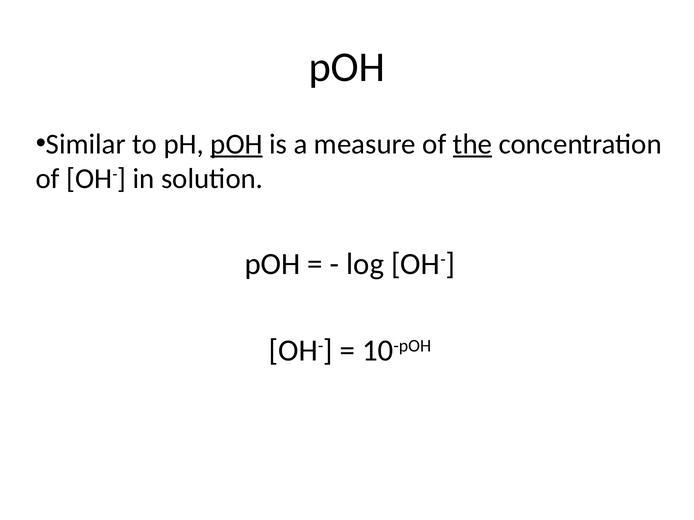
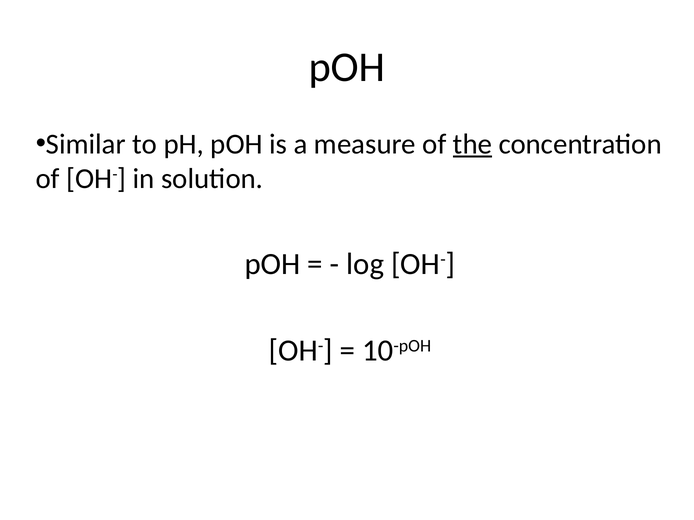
pOH at (237, 144) underline: present -> none
